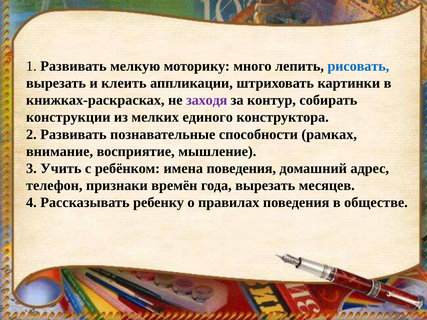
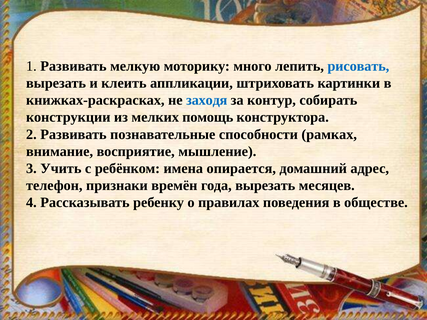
заходя colour: purple -> blue
единого: единого -> помощь
имена поведения: поведения -> опирается
